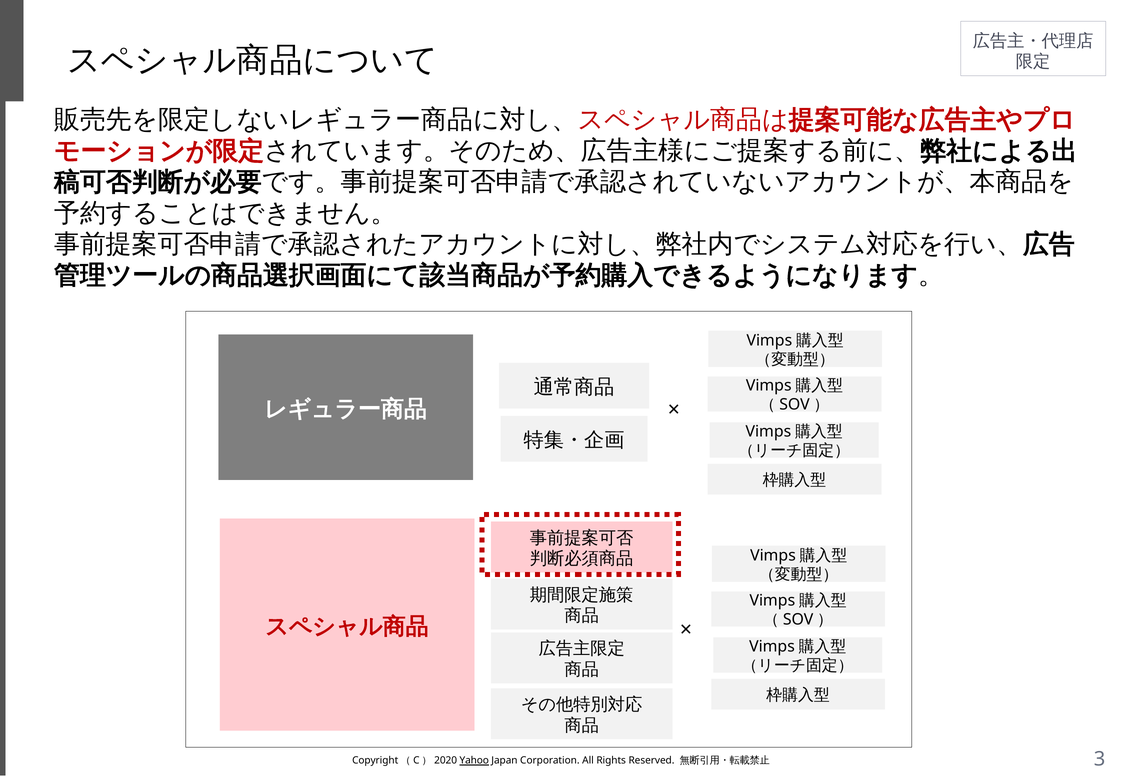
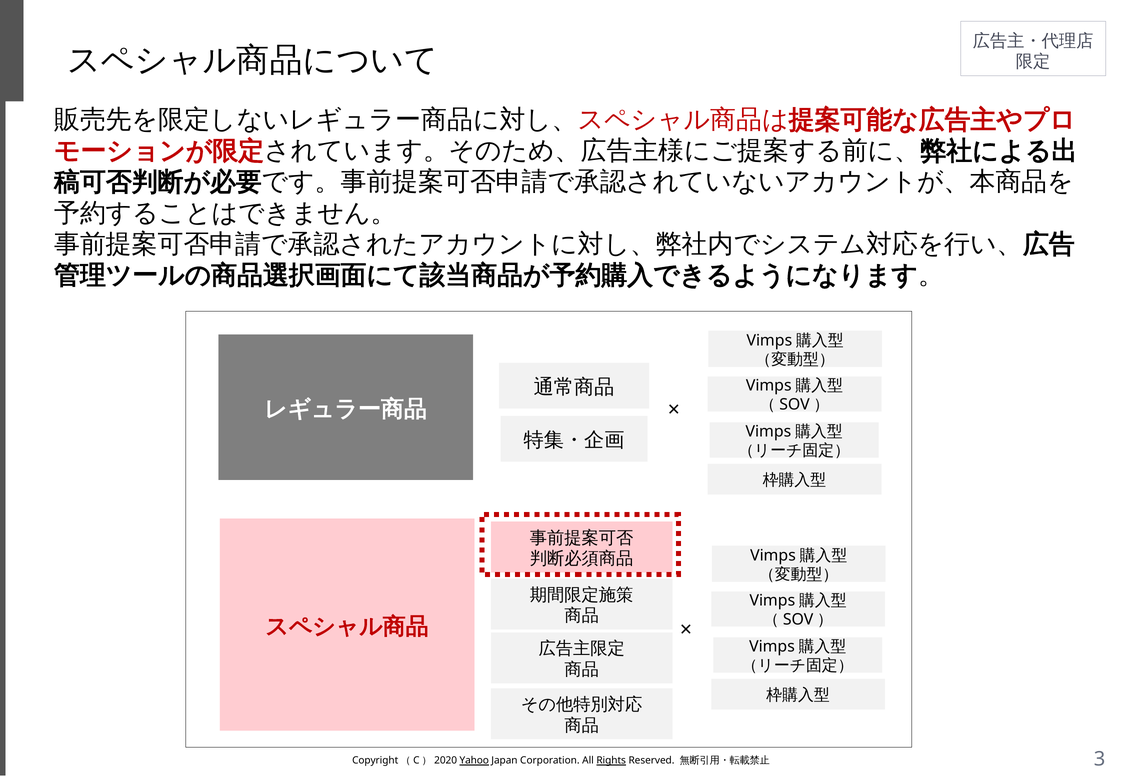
Rights underline: none -> present
